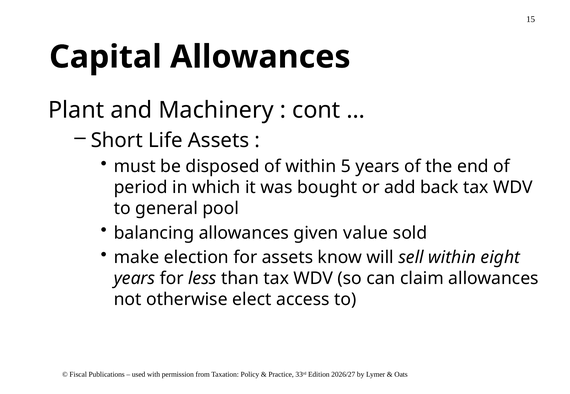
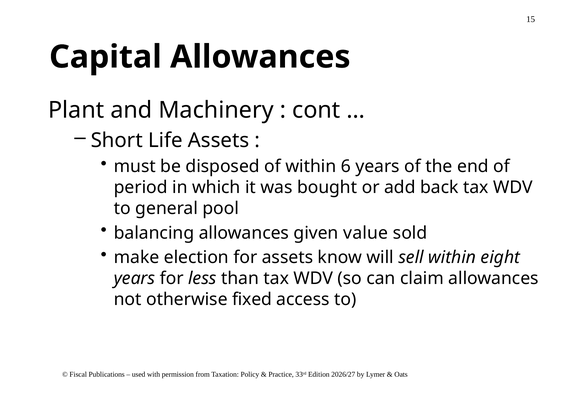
5: 5 -> 6
elect: elect -> fixed
